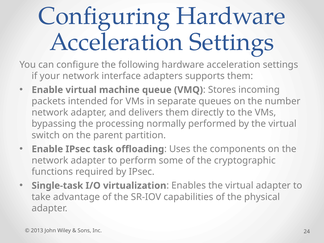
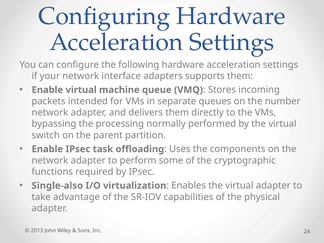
Single-task: Single-task -> Single-also
